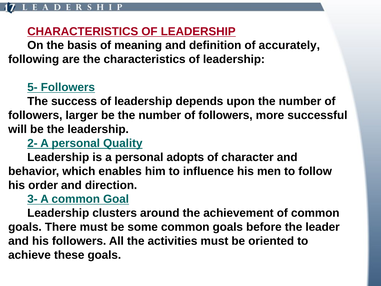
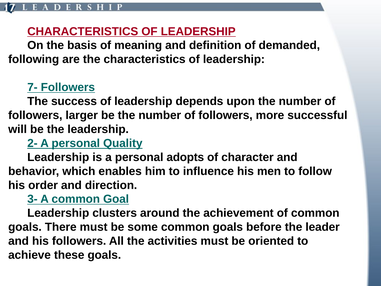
accurately: accurately -> demanded
5-: 5- -> 7-
